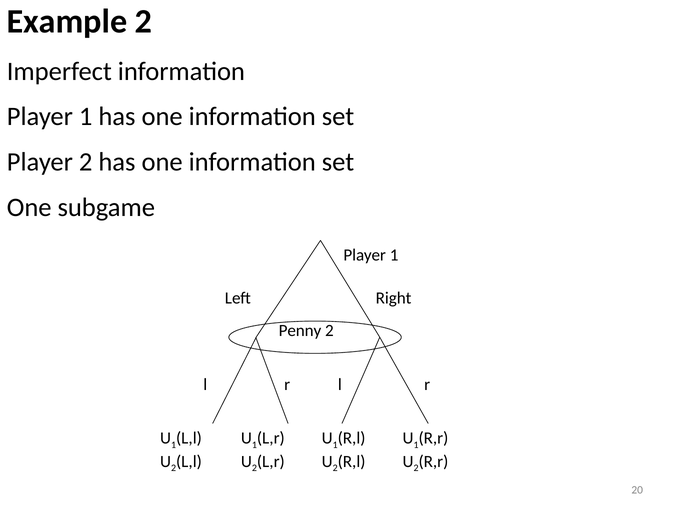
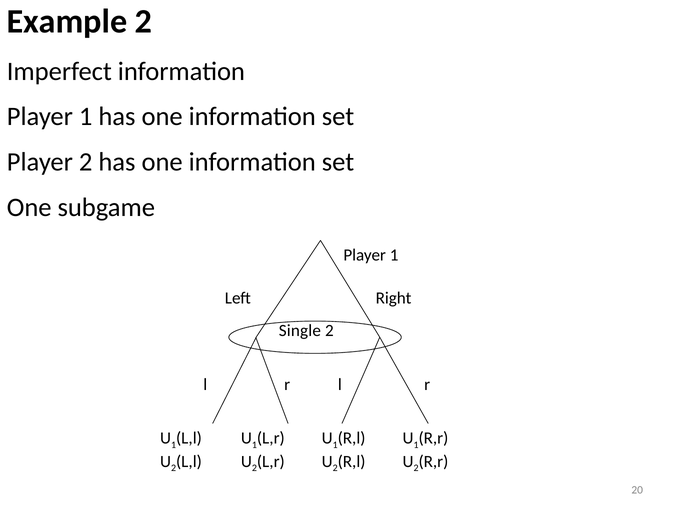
Penny: Penny -> Single
